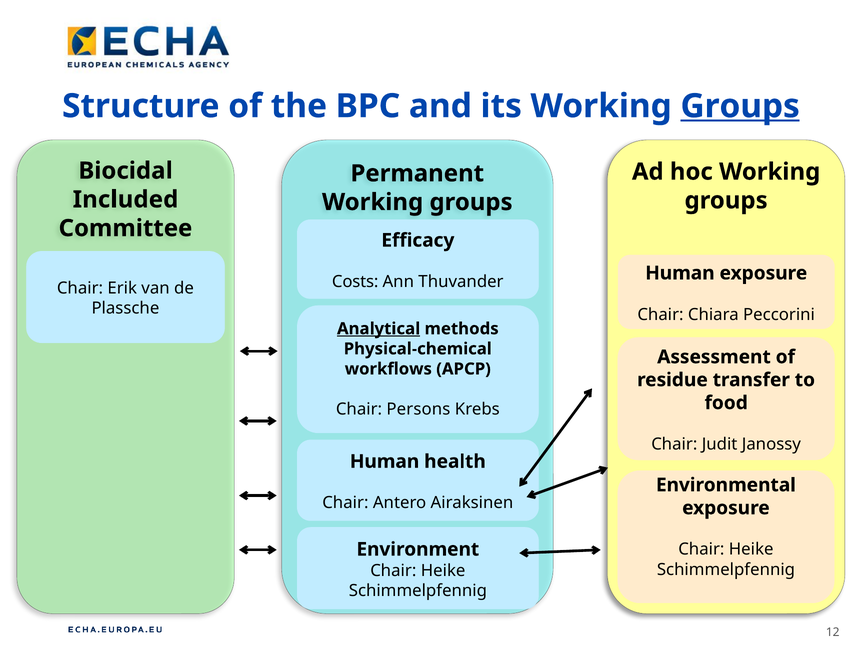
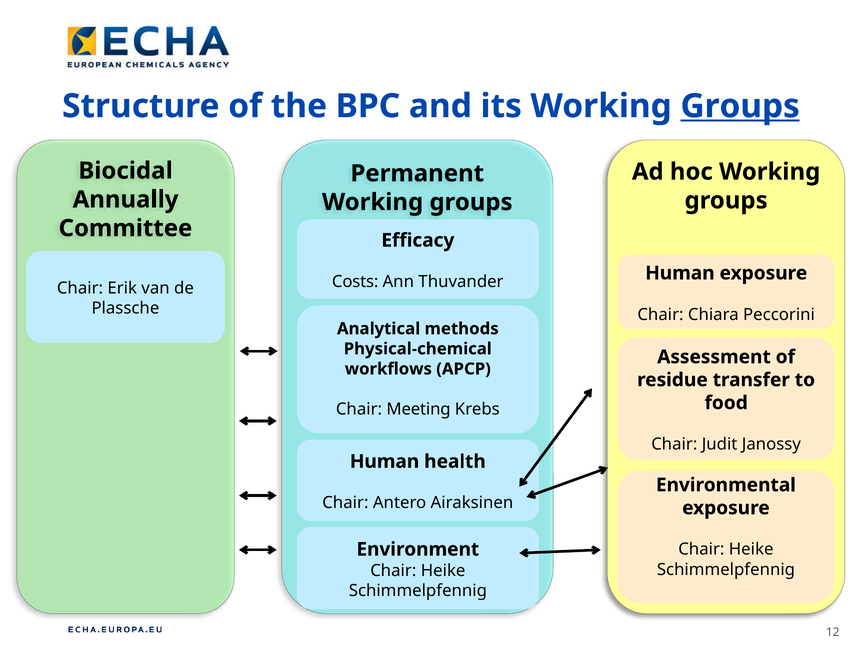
Included: Included -> Annually
Analytical underline: present -> none
Persons: Persons -> Meeting
